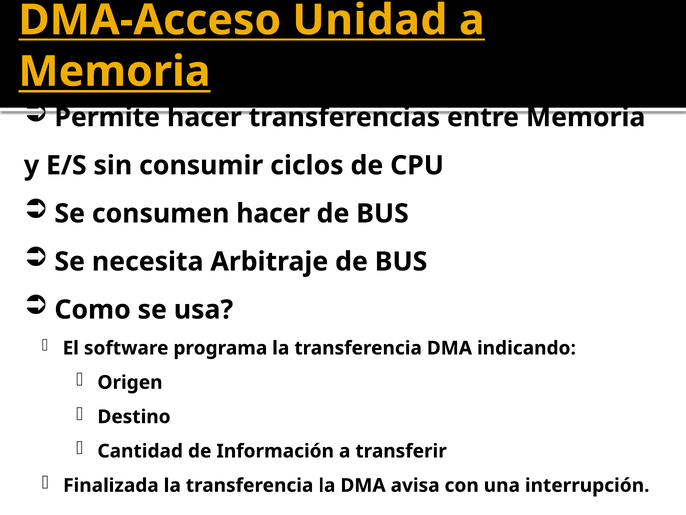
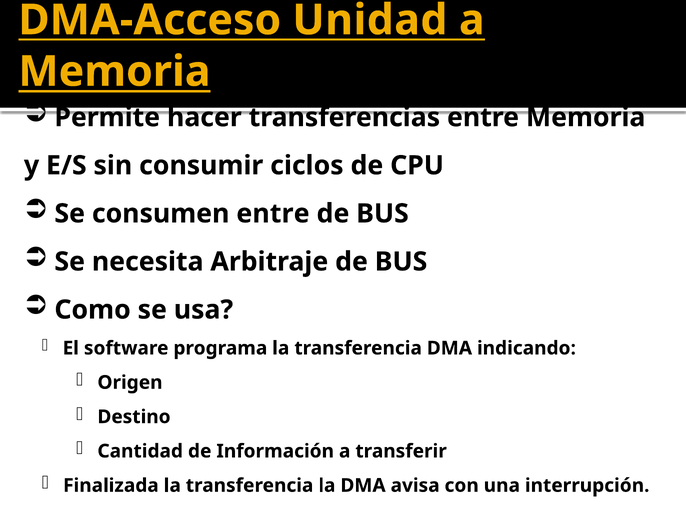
consumen hacer: hacer -> entre
